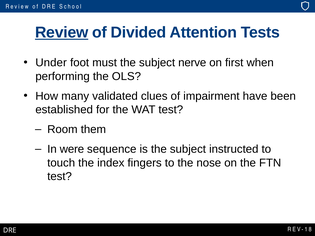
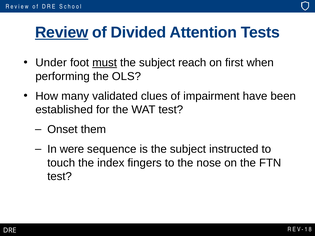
must underline: none -> present
nerve: nerve -> reach
Room: Room -> Onset
